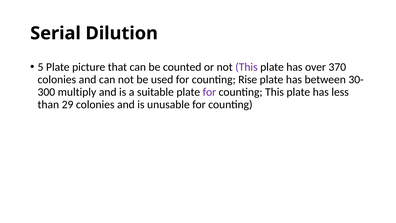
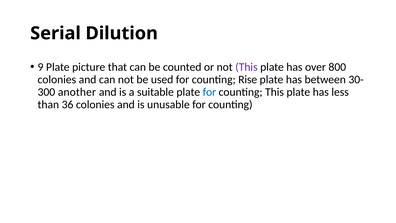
5: 5 -> 9
370: 370 -> 800
multiply: multiply -> another
for at (209, 92) colour: purple -> blue
29: 29 -> 36
